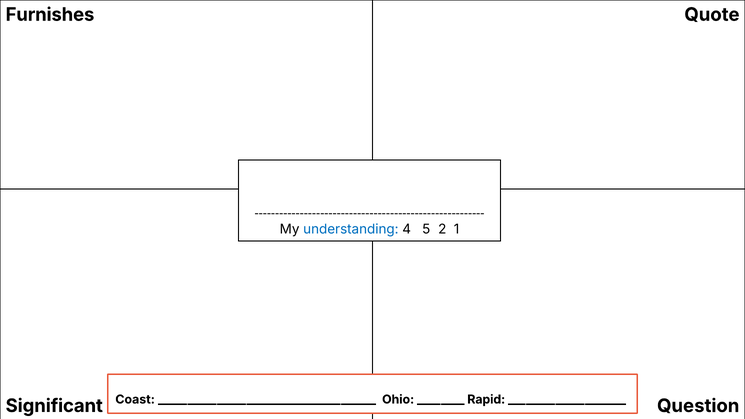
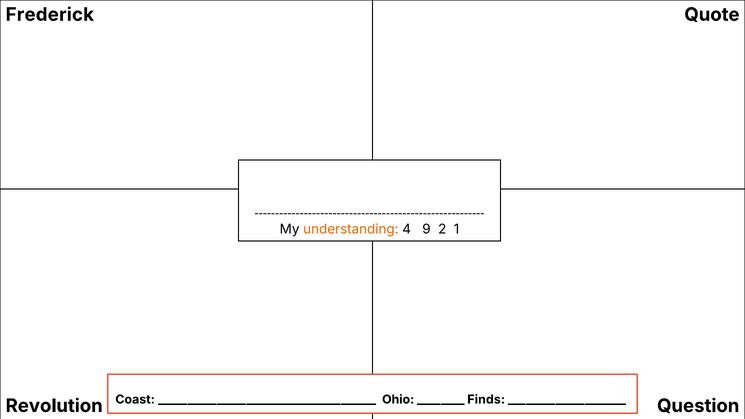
Furnishes: Furnishes -> Frederick
understanding colour: blue -> orange
5: 5 -> 9
Rapid: Rapid -> Finds
Significant: Significant -> Revolution
